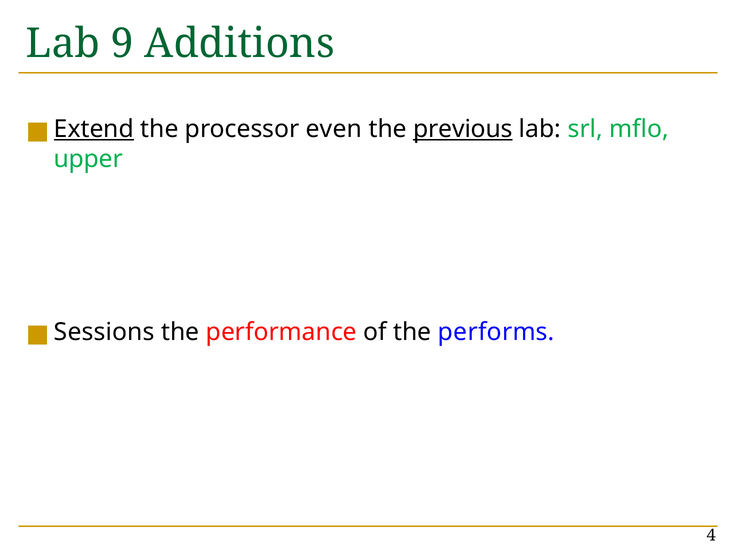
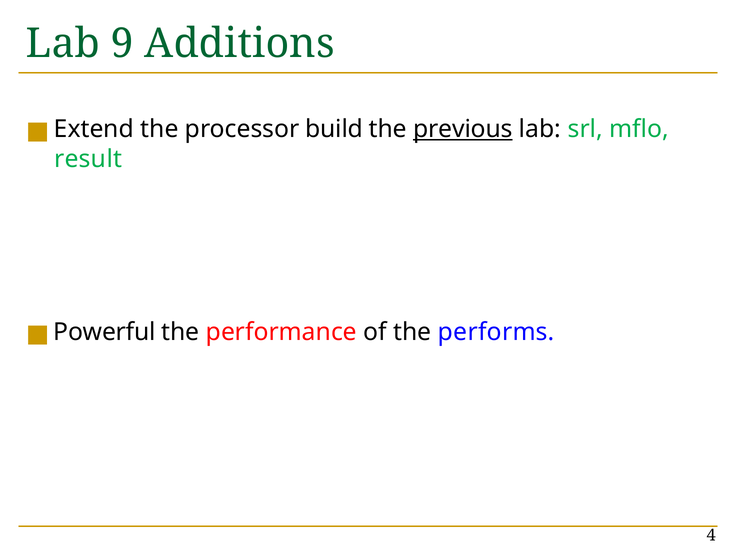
Extend underline: present -> none
even: even -> build
upper: upper -> result
Sessions: Sessions -> Powerful
